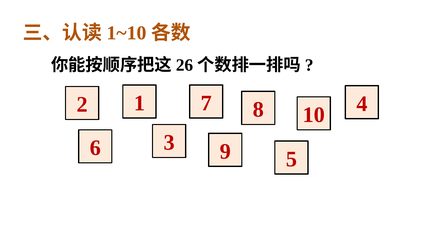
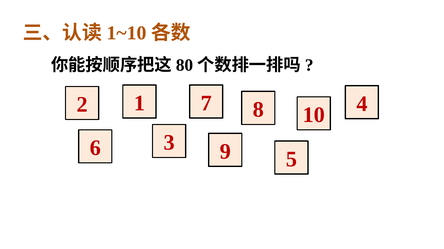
26: 26 -> 80
